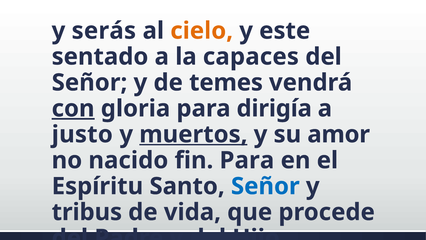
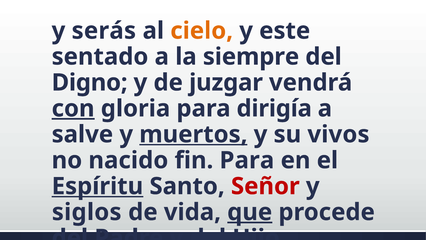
capaces: capaces -> siempre
Señor at (89, 82): Señor -> Digno
temes: temes -> juzgar
justo: justo -> salve
amor: amor -> vivos
Espíritu underline: none -> present
Señor at (265, 186) colour: blue -> red
tribus: tribus -> siglos
que underline: none -> present
